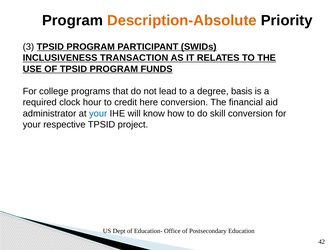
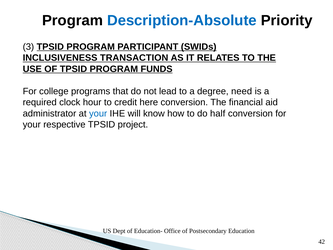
Description-Absolute colour: orange -> blue
basis: basis -> need
skill: skill -> half
